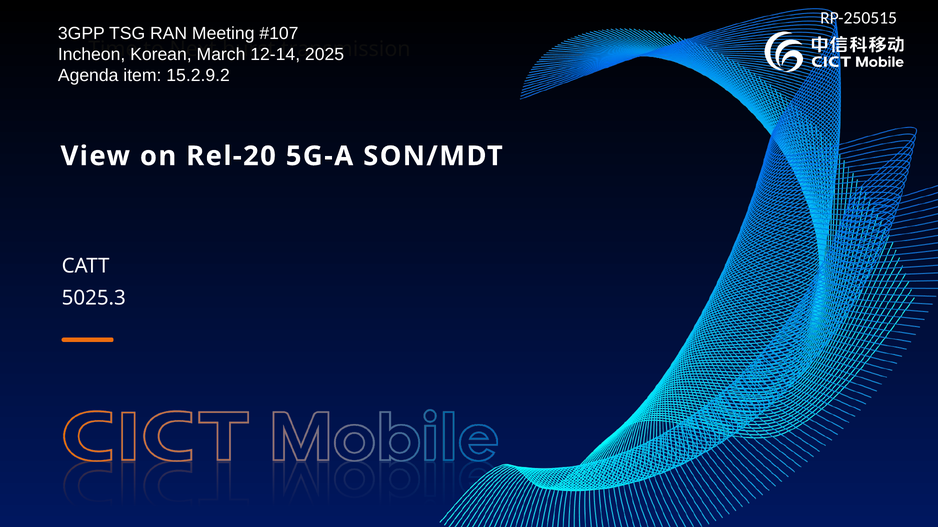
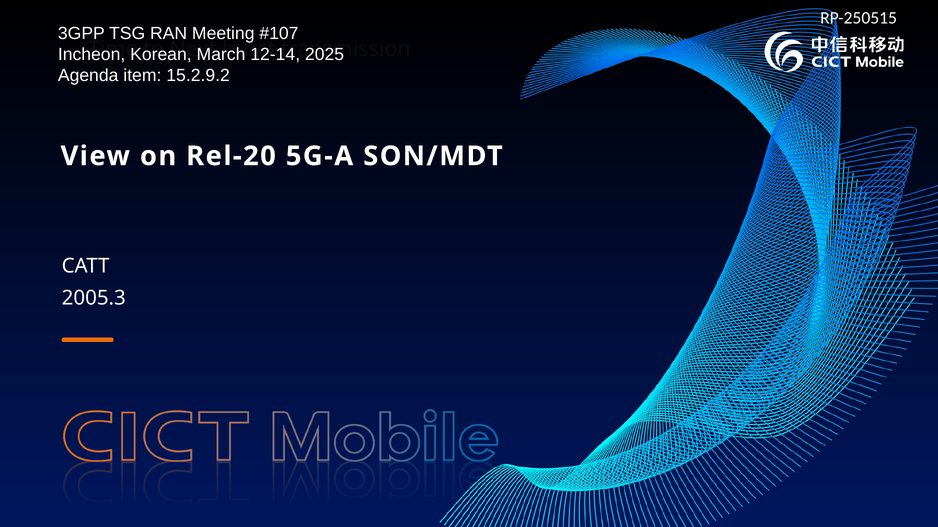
5025.3: 5025.3 -> 2005.3
